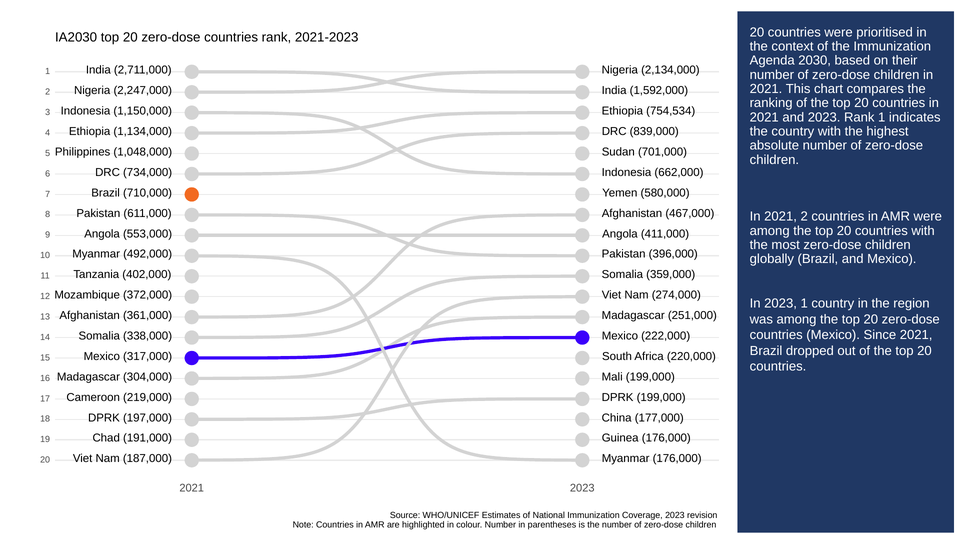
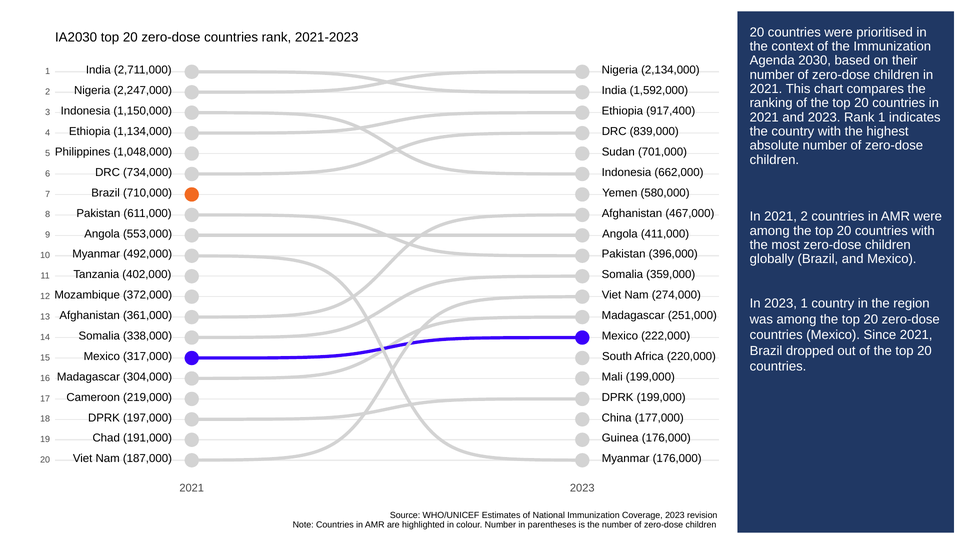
754,534: 754,534 -> 917,400
